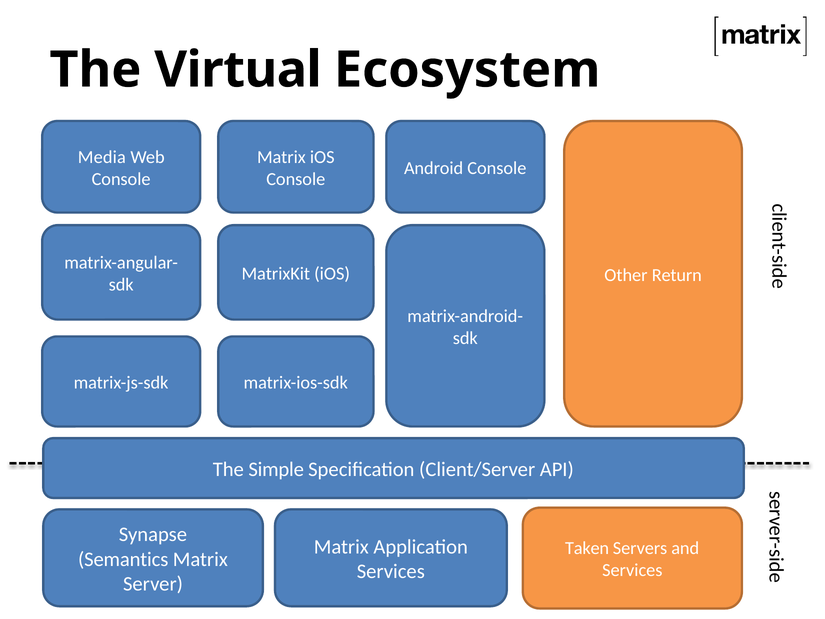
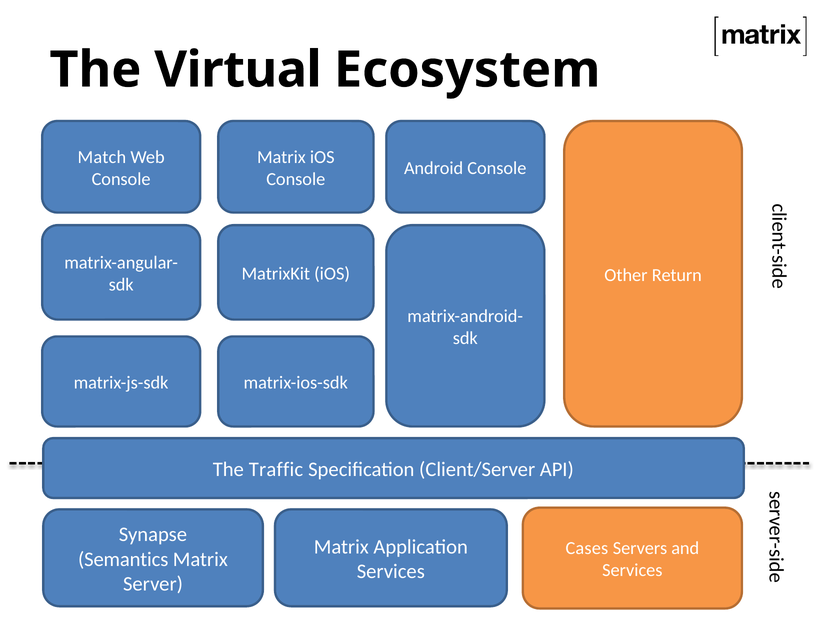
Media: Media -> Match
Simple: Simple -> Traffic
Taken: Taken -> Cases
